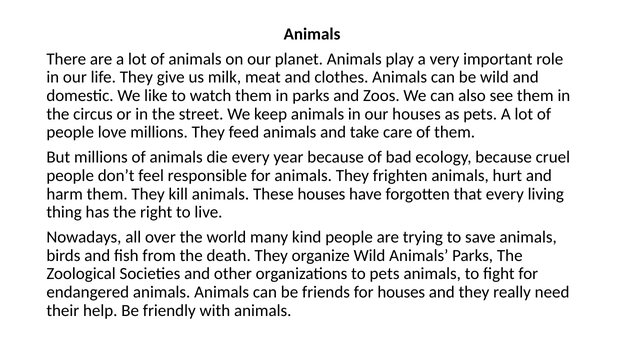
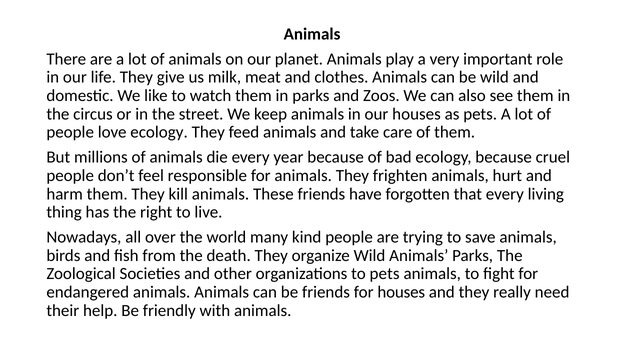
love millions: millions -> ecology
These houses: houses -> friends
